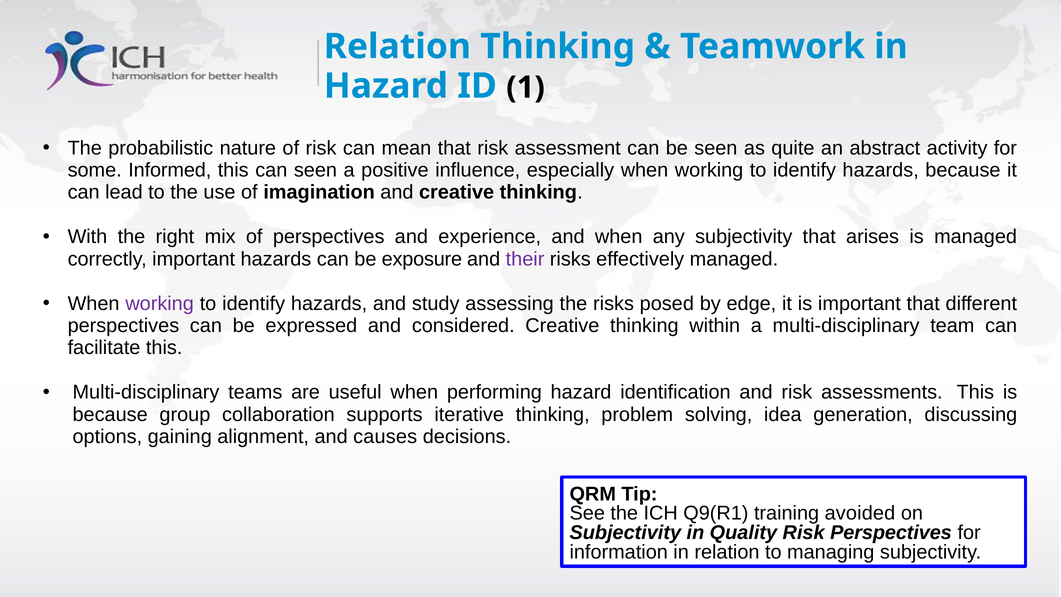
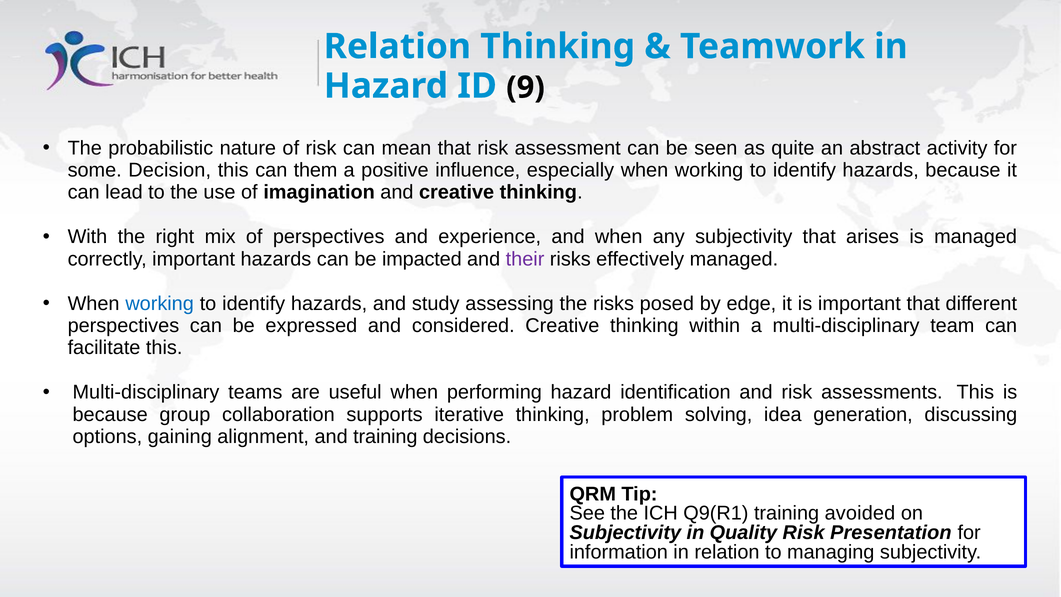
1: 1 -> 9
Informed: Informed -> Decision
can seen: seen -> them
exposure: exposure -> impacted
working at (160, 303) colour: purple -> blue
and causes: causes -> training
Risk Perspectives: Perspectives -> Presentation
